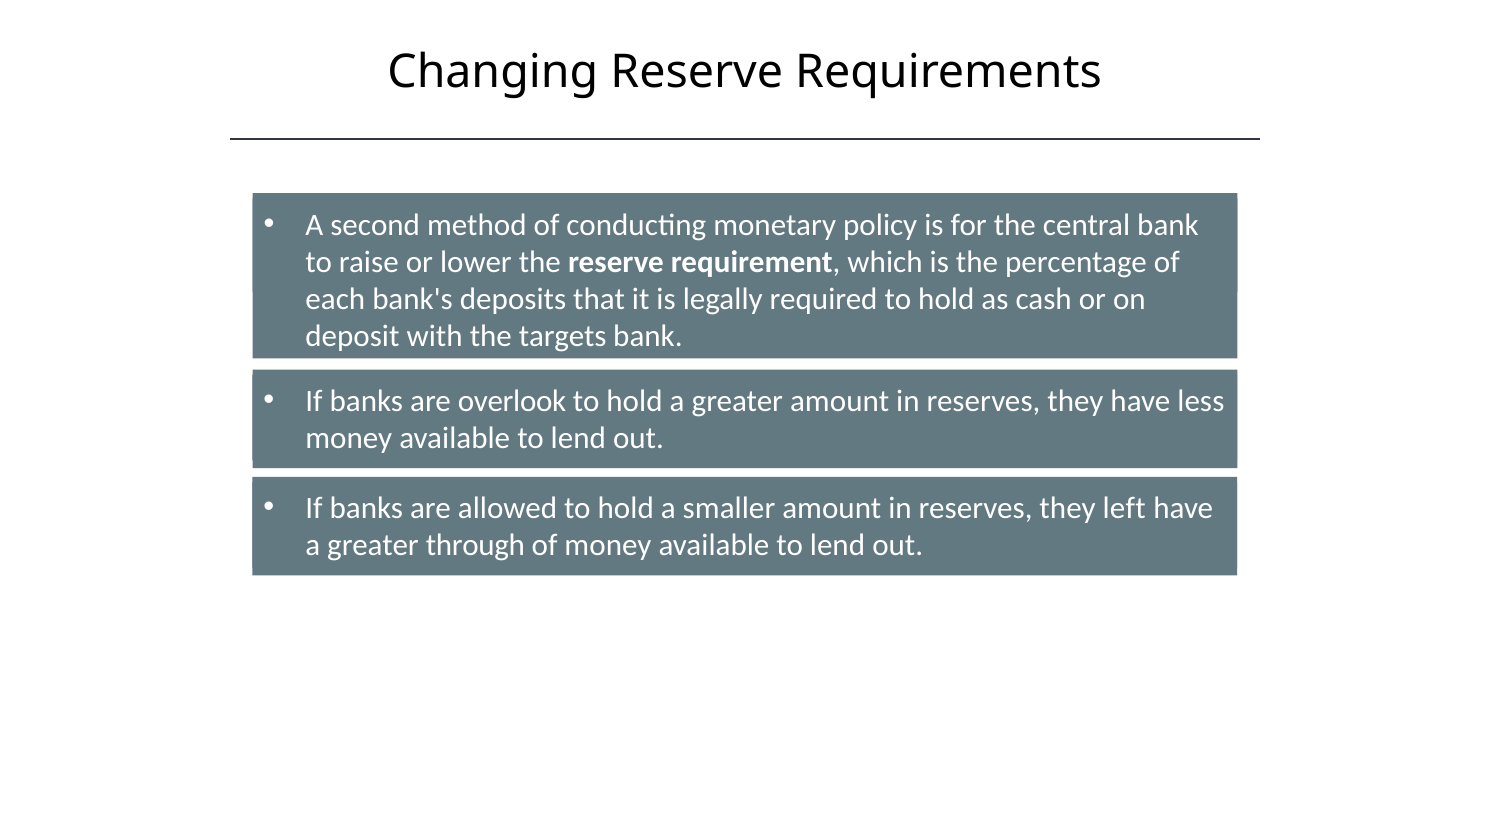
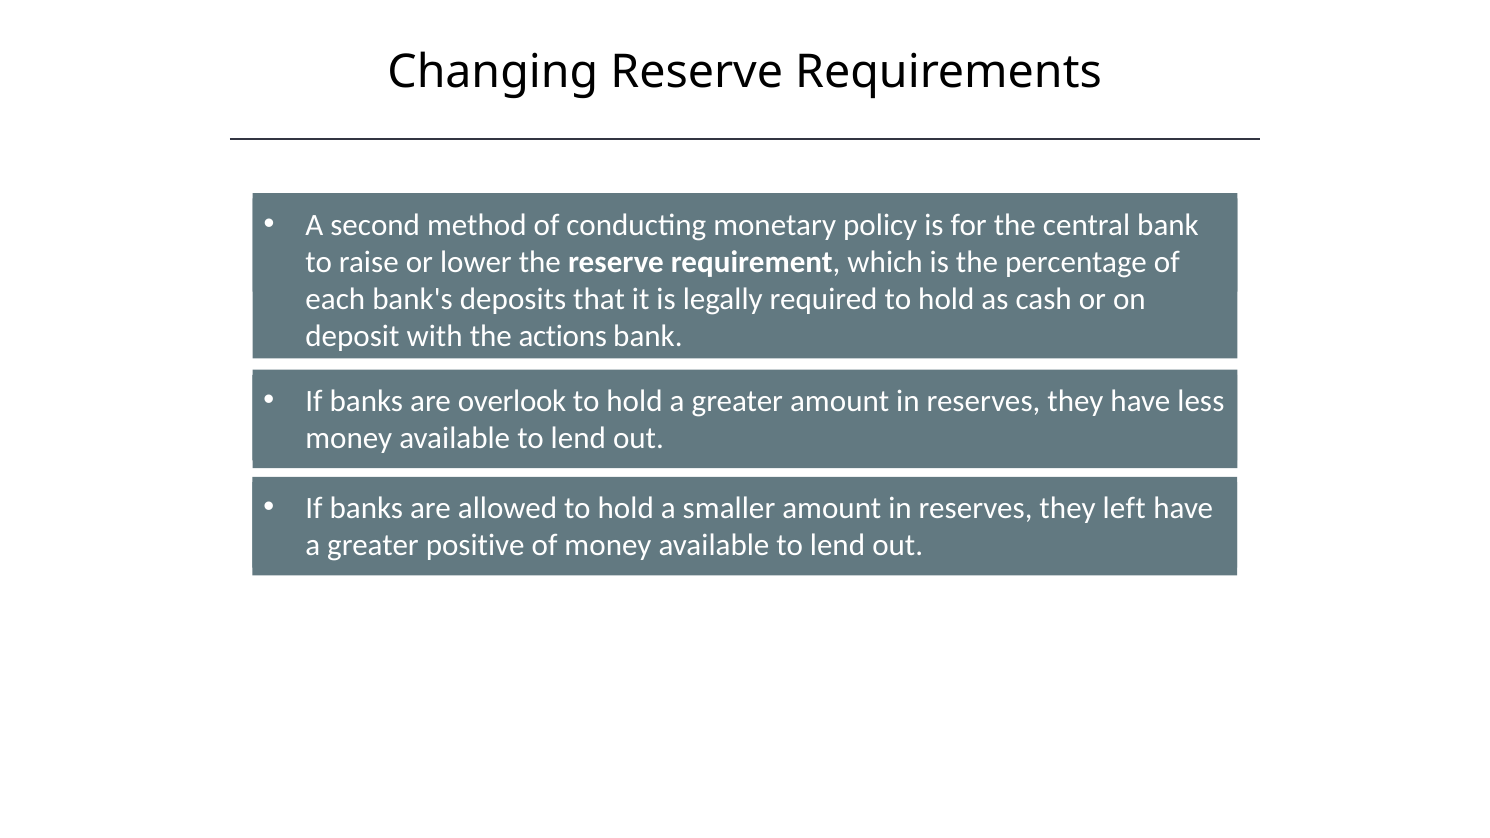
targets: targets -> actions
through: through -> positive
